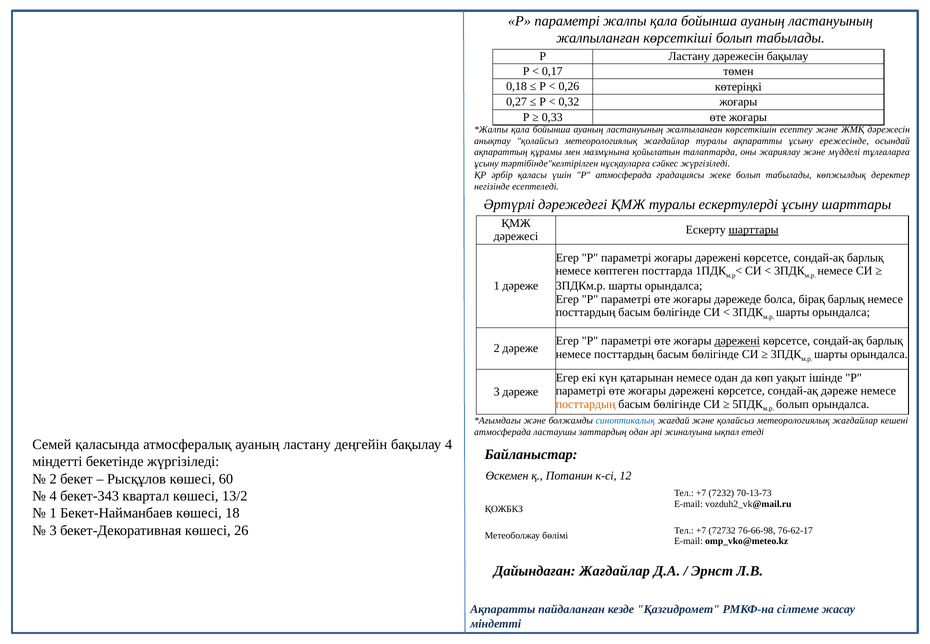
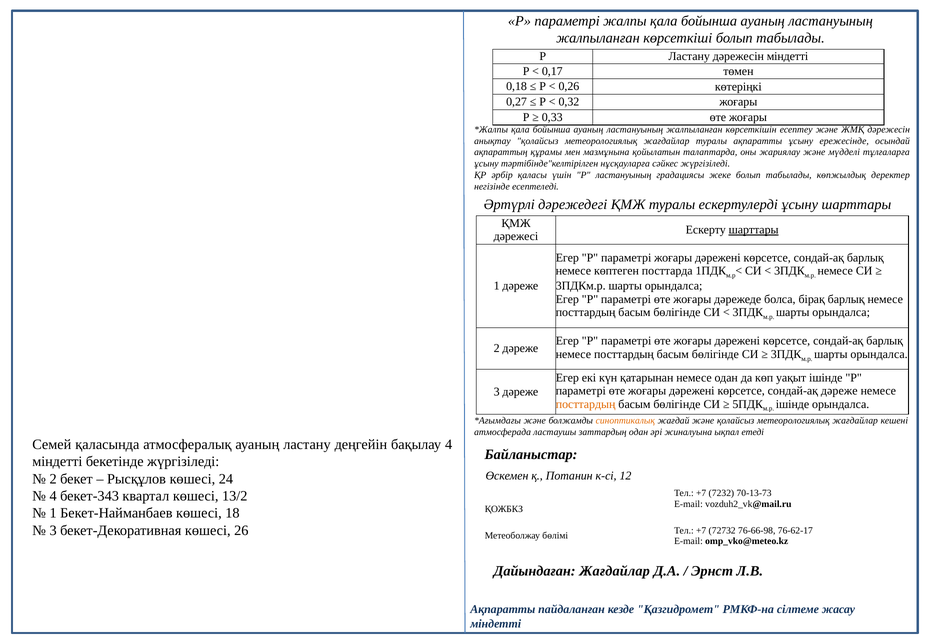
дәрежесін бақылау: бақылау -> міндетті
Р атмосферада: атмосферада -> ластануының
дәрежені at (737, 341) underline: present -> none
болып at (792, 404): болып -> ішінде
синоптикалық colour: blue -> orange
60: 60 -> 24
